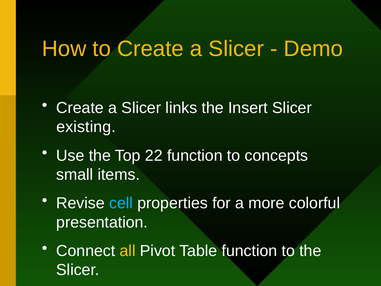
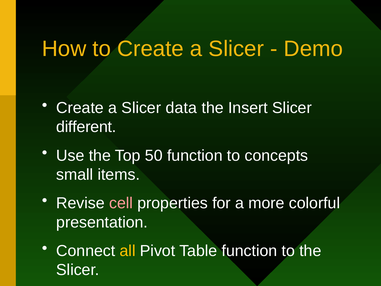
links: links -> data
existing: existing -> different
22: 22 -> 50
cell colour: light blue -> pink
